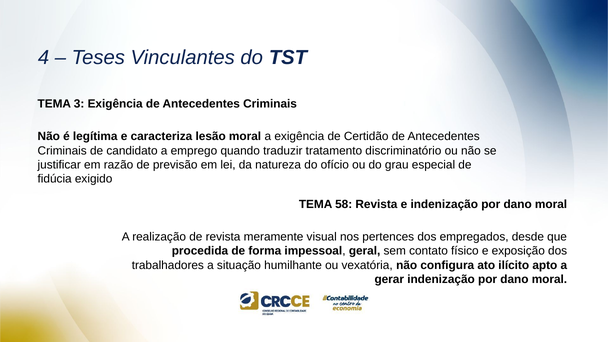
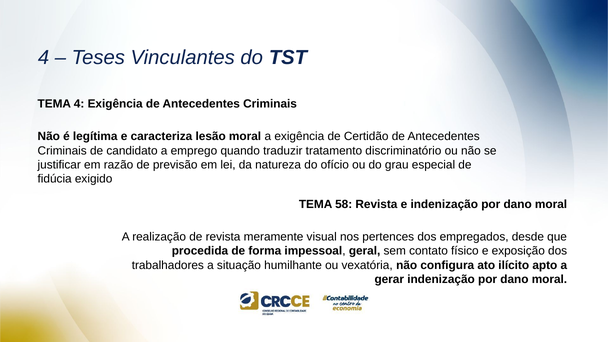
TEMA 3: 3 -> 4
